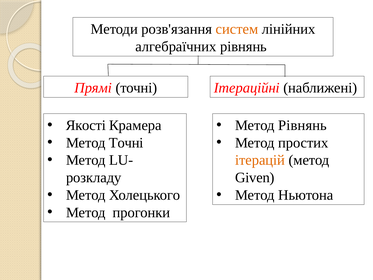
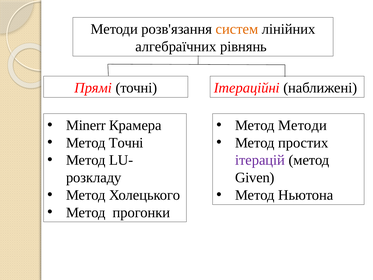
Якості: Якості -> Minerr
Метод Рівнянь: Рівнянь -> Методи
ітерацій colour: orange -> purple
